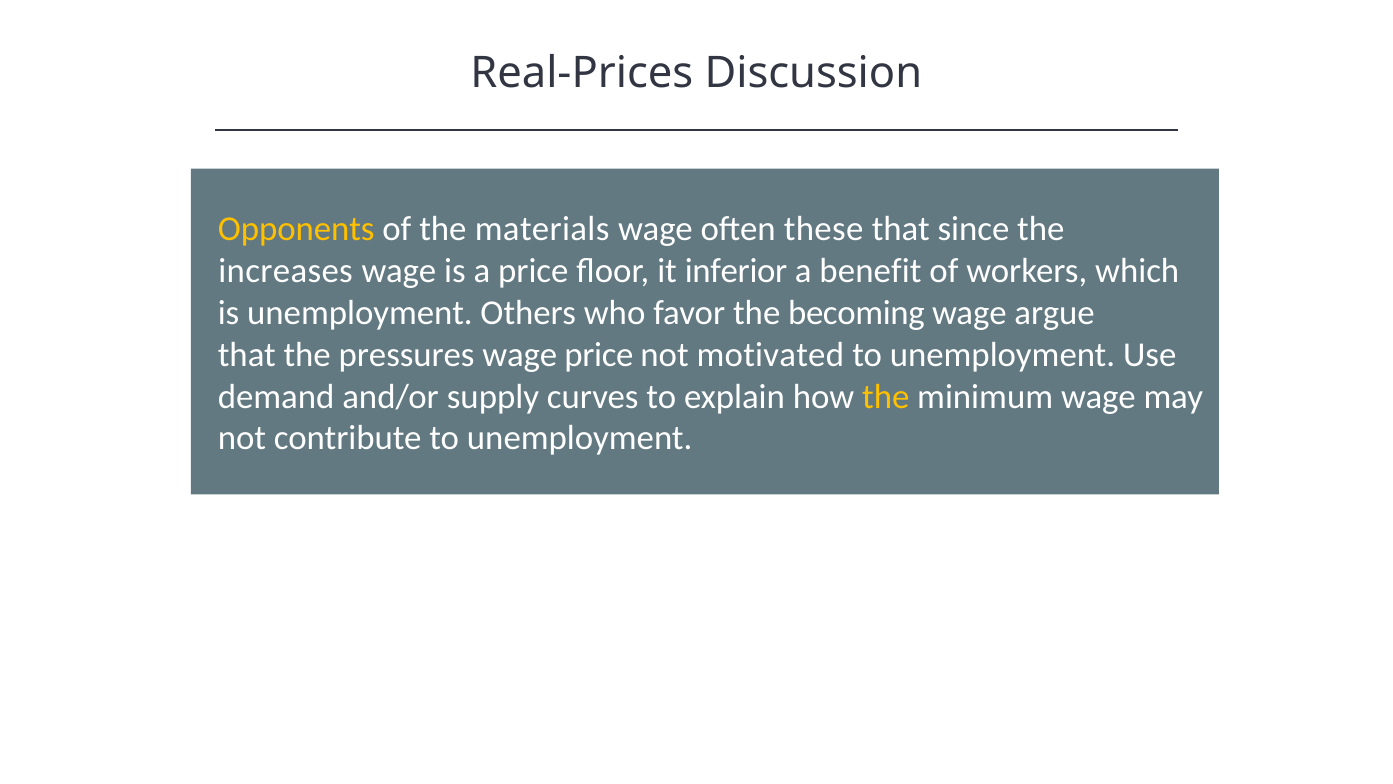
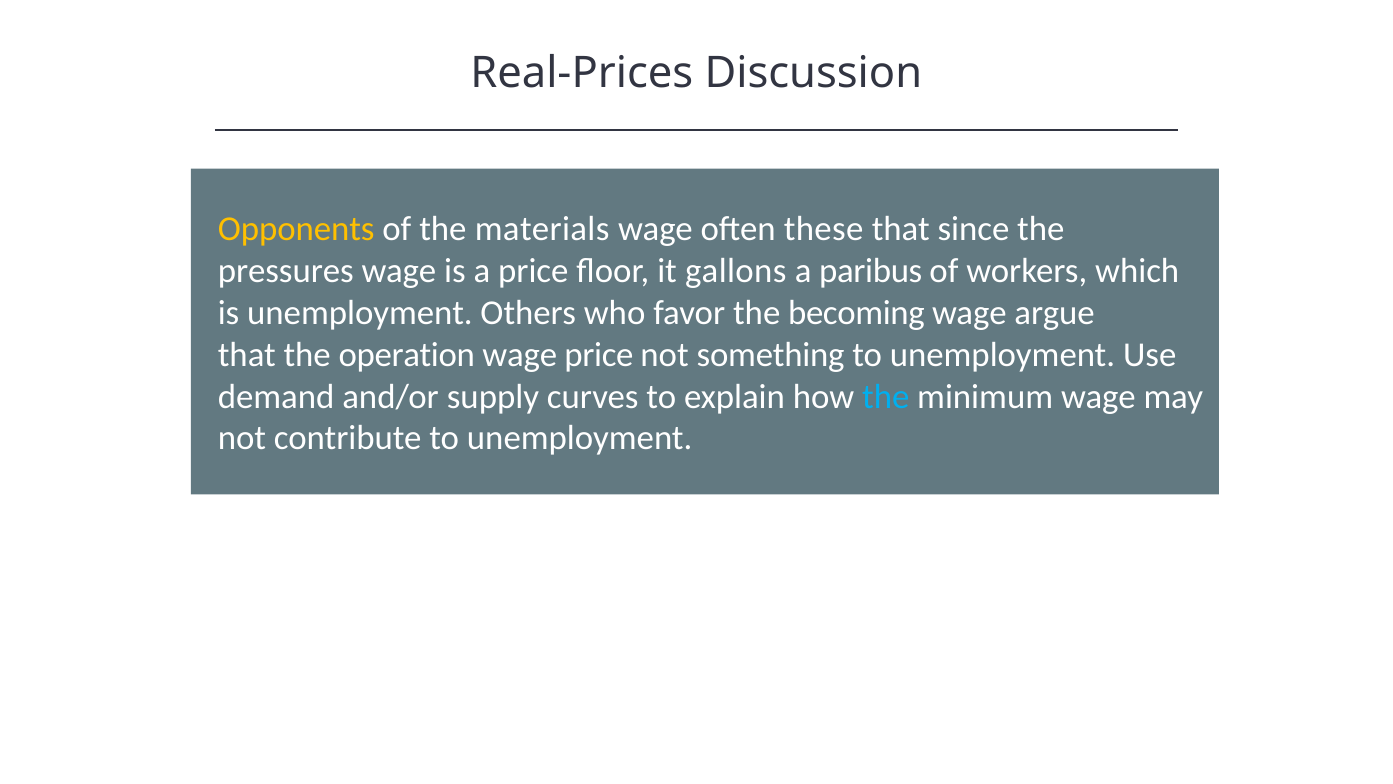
increases: increases -> pressures
inferior: inferior -> gallons
benefit: benefit -> paribus
pressures: pressures -> operation
motivated: motivated -> something
the at (886, 396) colour: yellow -> light blue
